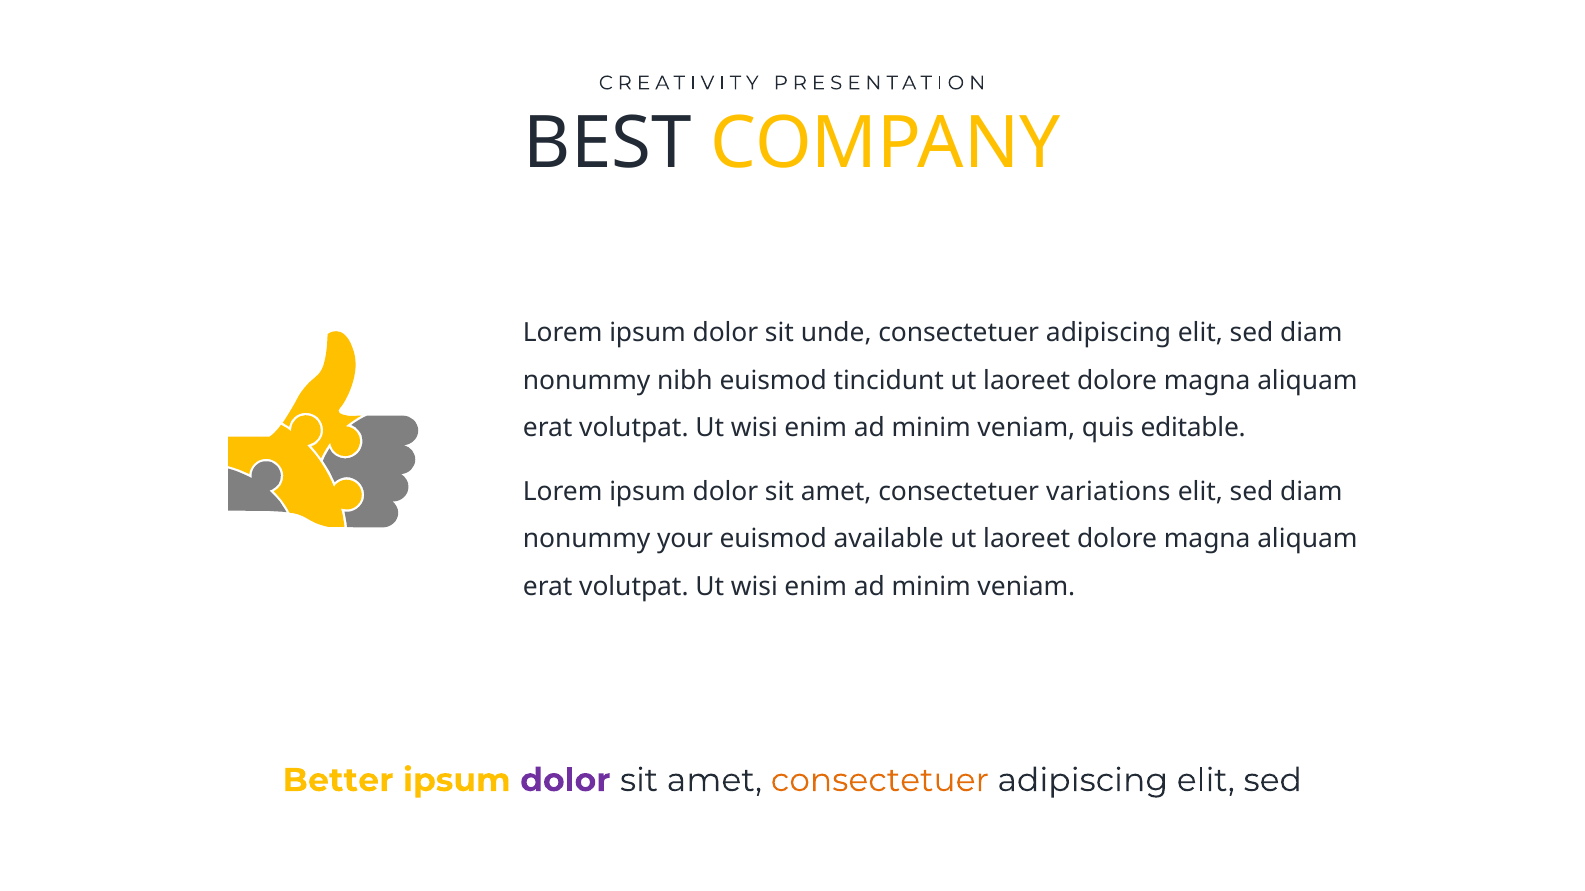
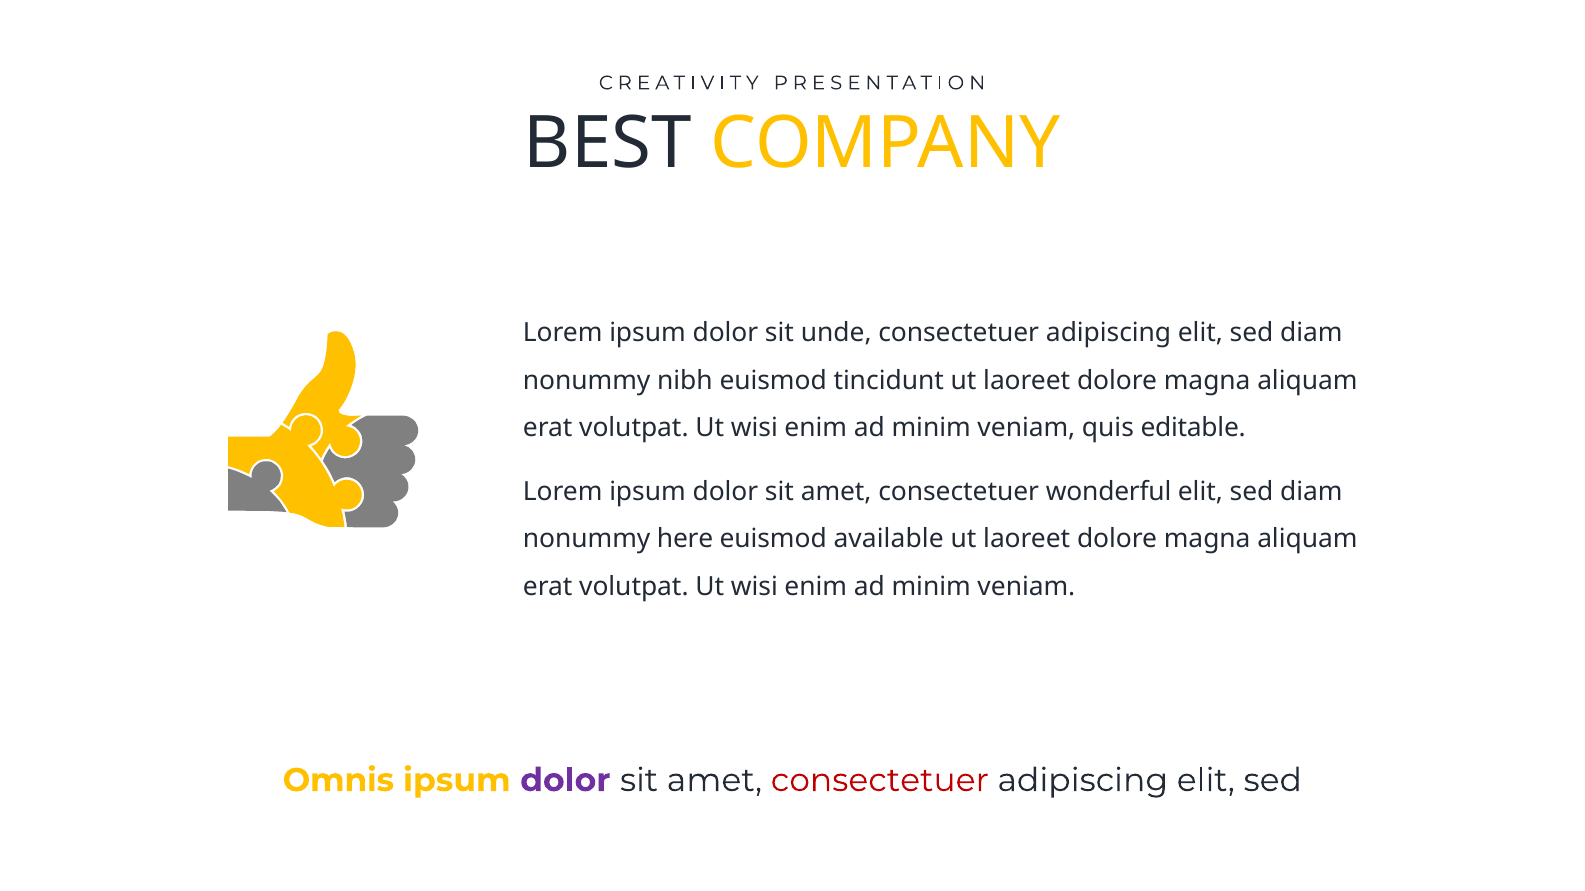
variations: variations -> wonderful
your: your -> here
Better: Better -> Omnis
consectetuer at (880, 781) colour: orange -> red
